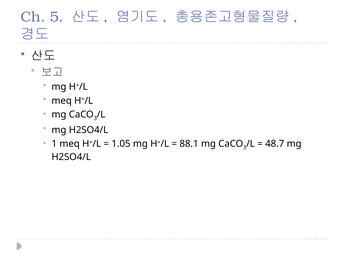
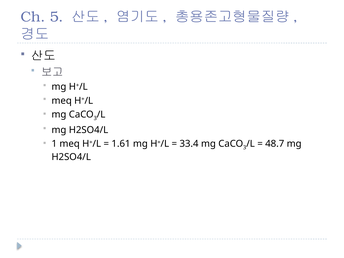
1.05: 1.05 -> 1.61
88.1: 88.1 -> 33.4
